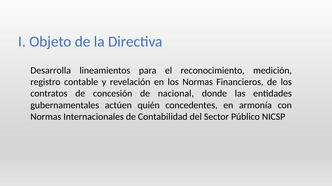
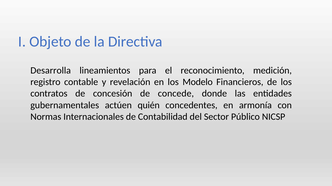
los Normas: Normas -> Modelo
nacional: nacional -> concede
